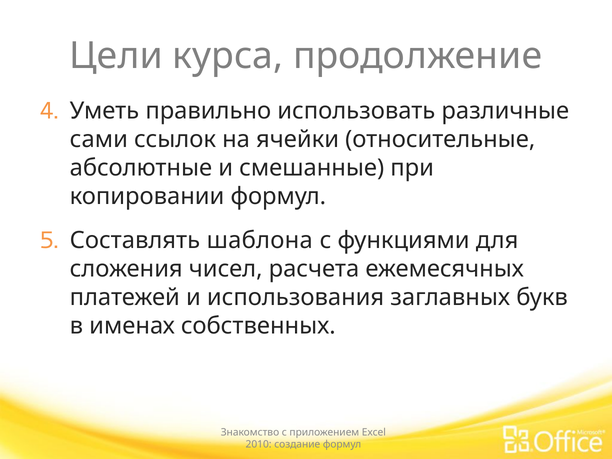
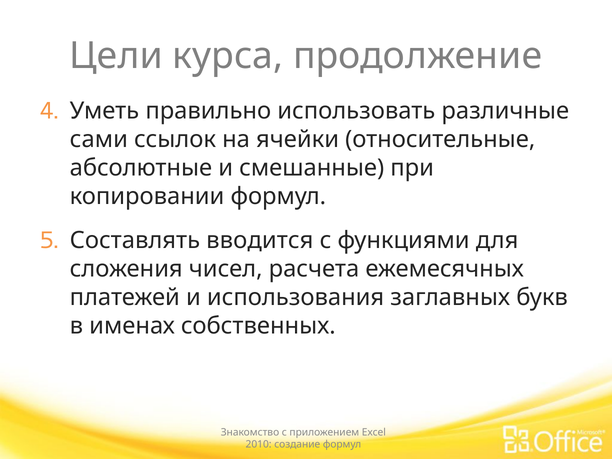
шаблона: шаблона -> вводится
